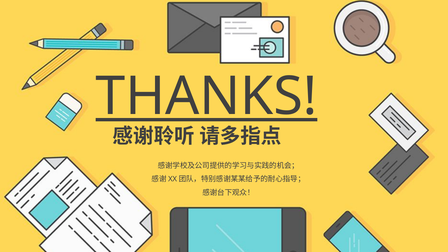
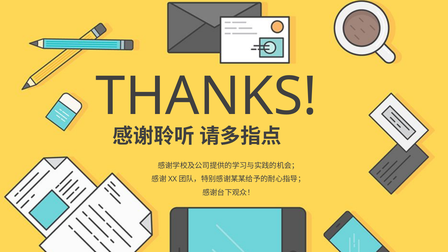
THANKS underline: present -> none
